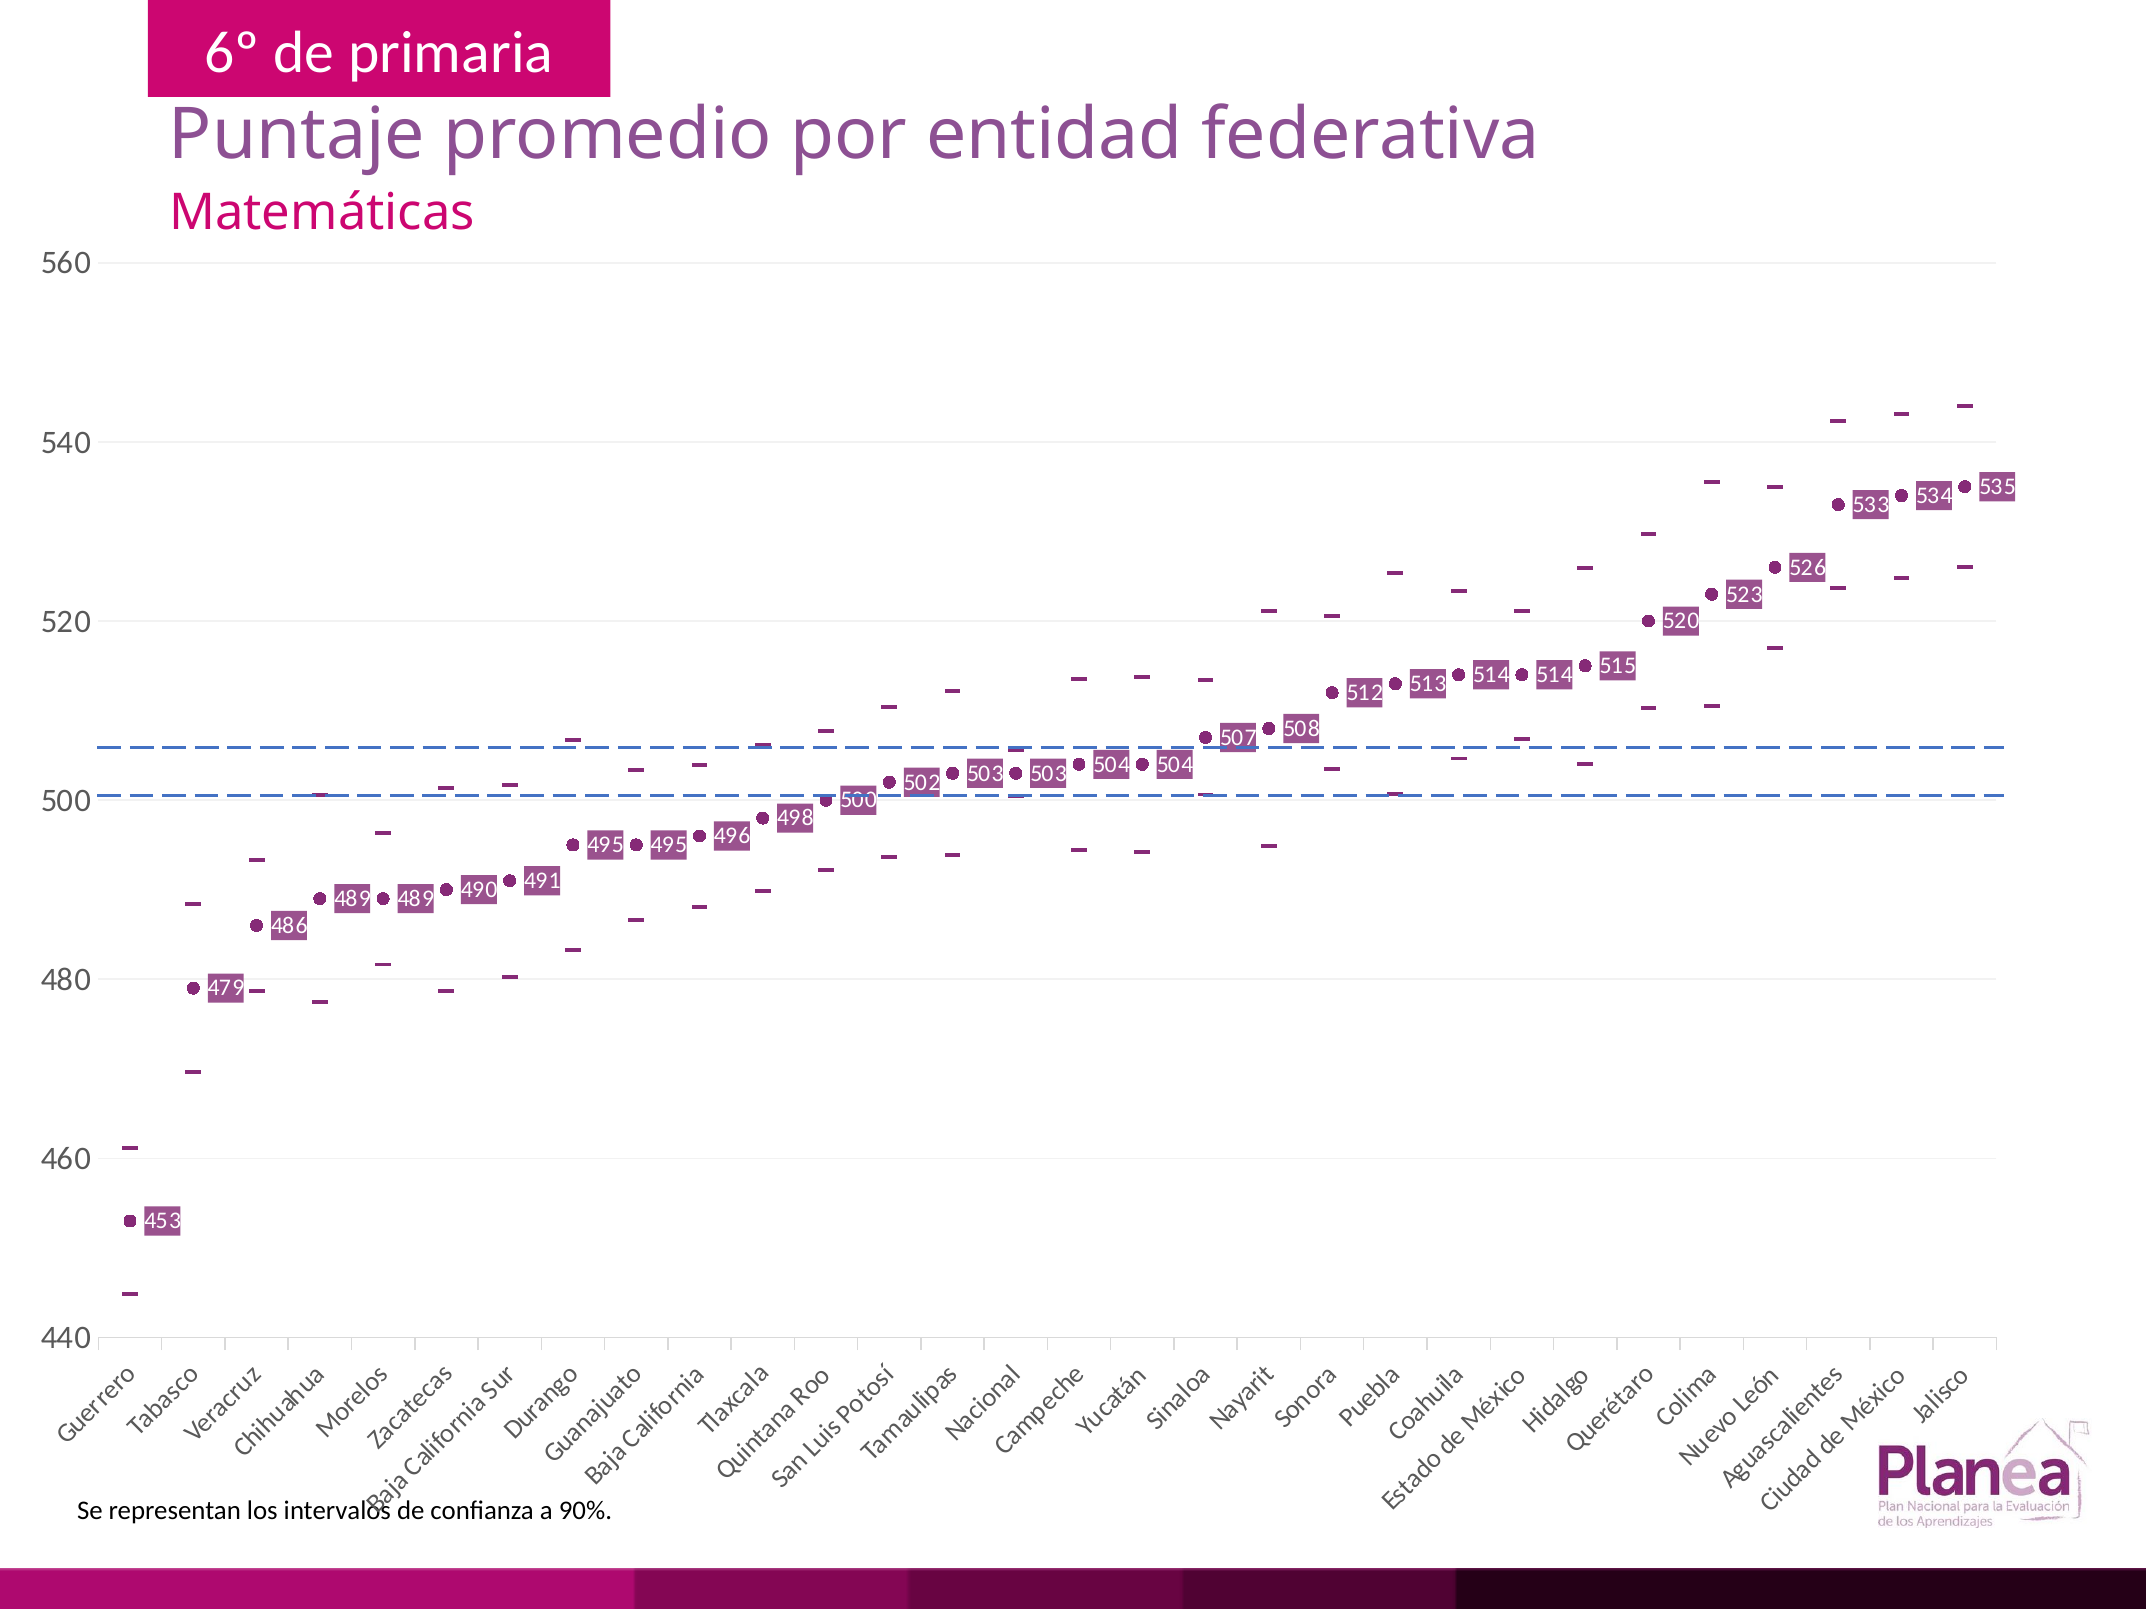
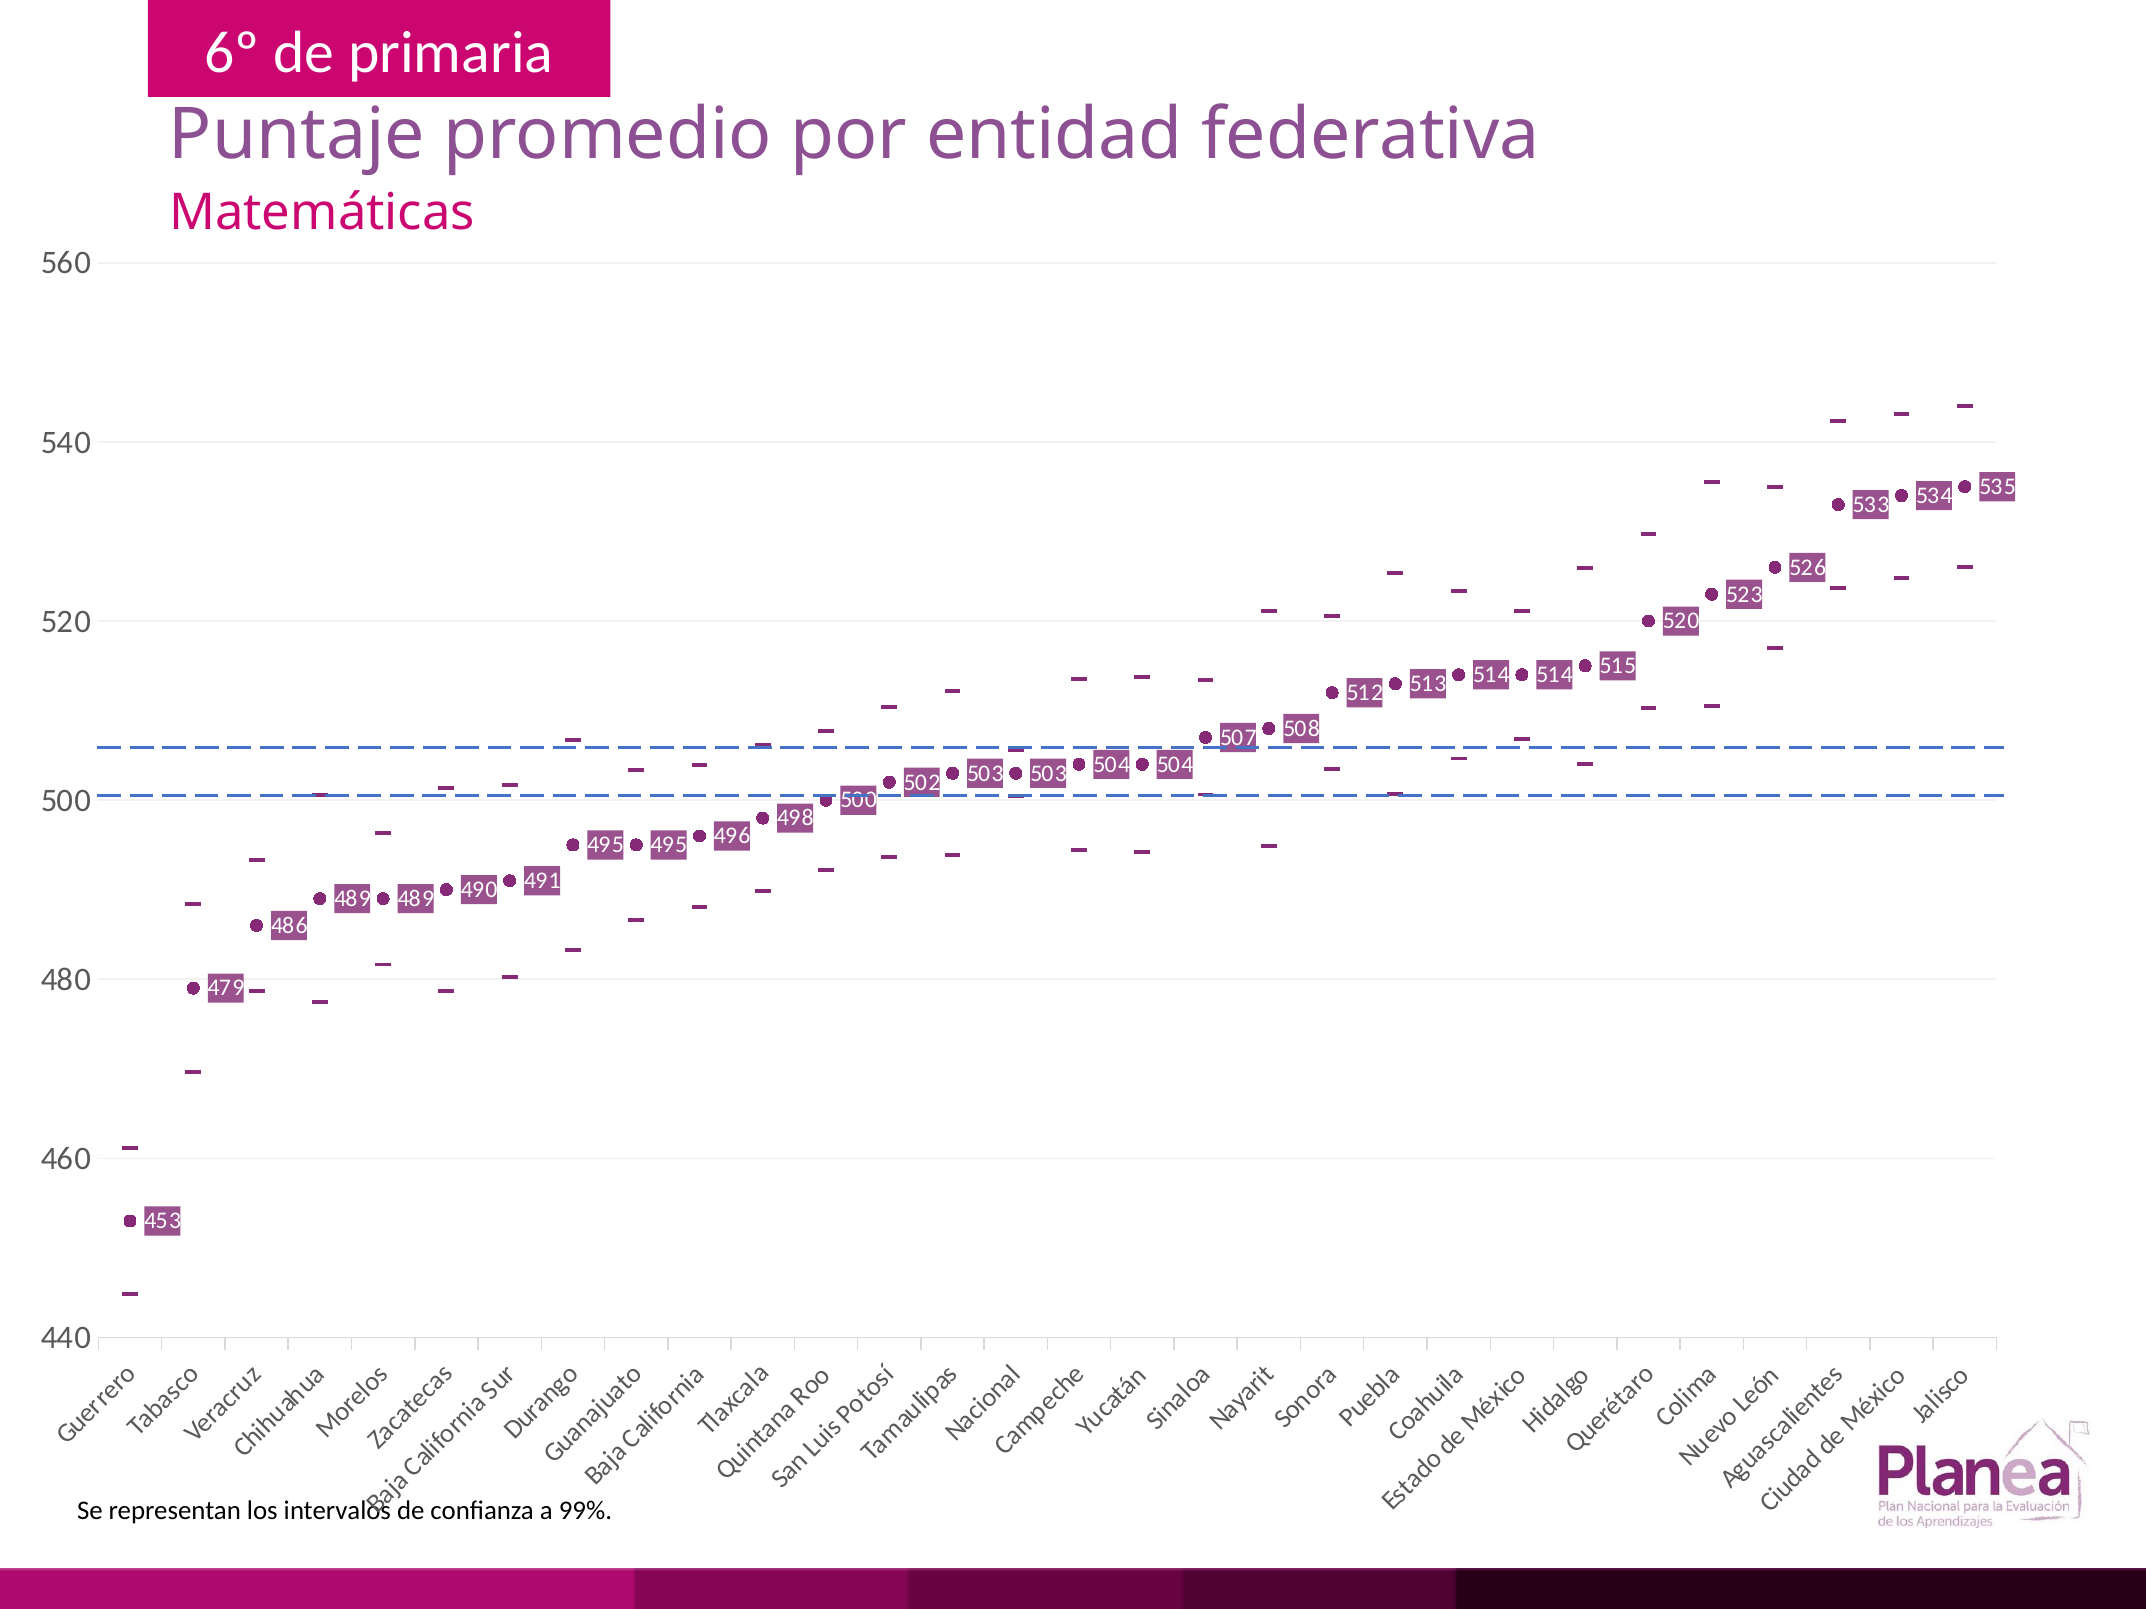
90%: 90% -> 99%
